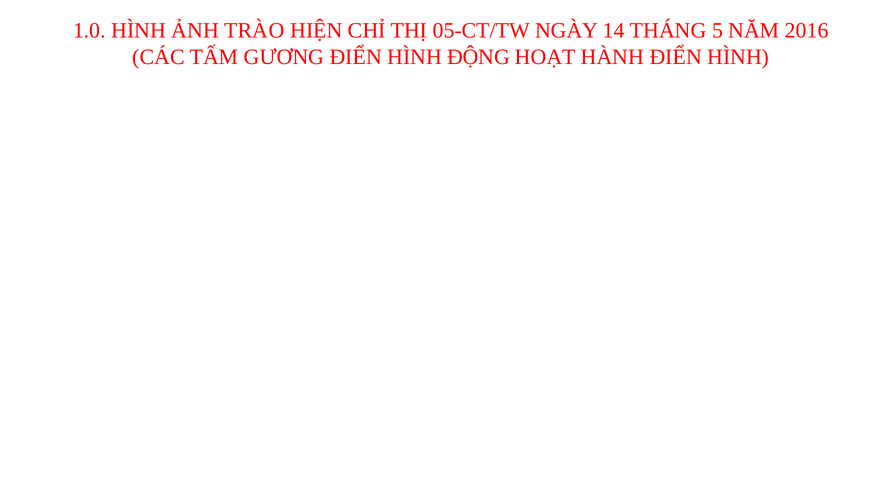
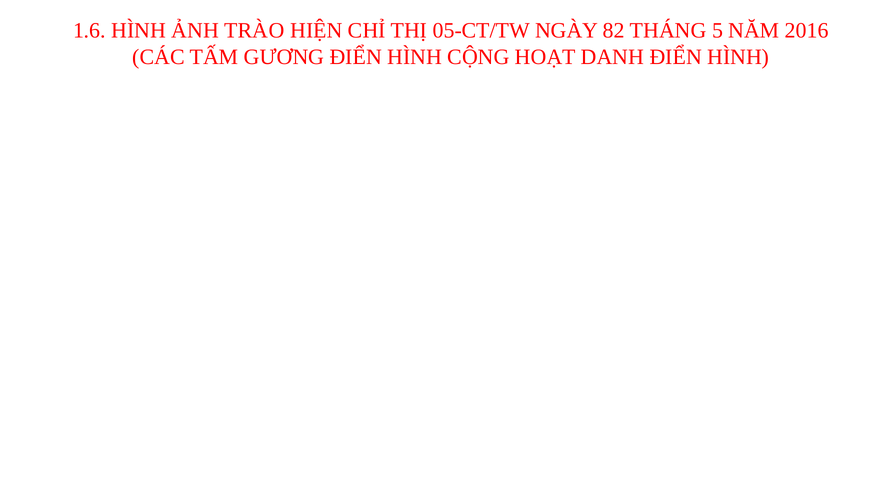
1.0: 1.0 -> 1.6
14: 14 -> 82
ĐỘNG: ĐỘNG -> CỘNG
HÀNH: HÀNH -> DANH
